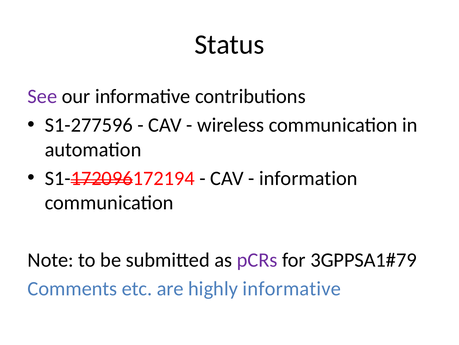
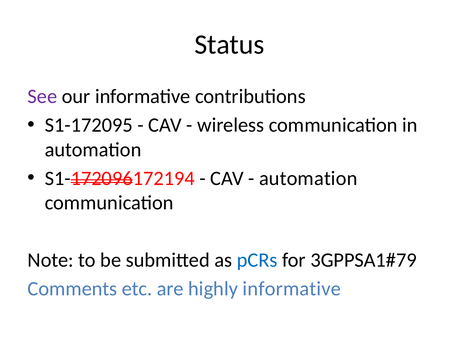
S1-277596: S1-277596 -> S1-172095
information at (308, 178): information -> automation
pCRs colour: purple -> blue
